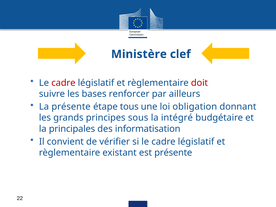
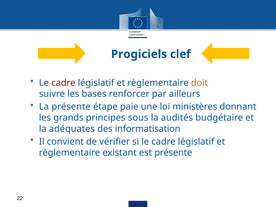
Ministère: Ministère -> Progiciels
doit colour: red -> orange
tous: tous -> paie
obligation: obligation -> ministères
intégré: intégré -> audités
principales: principales -> adéquates
